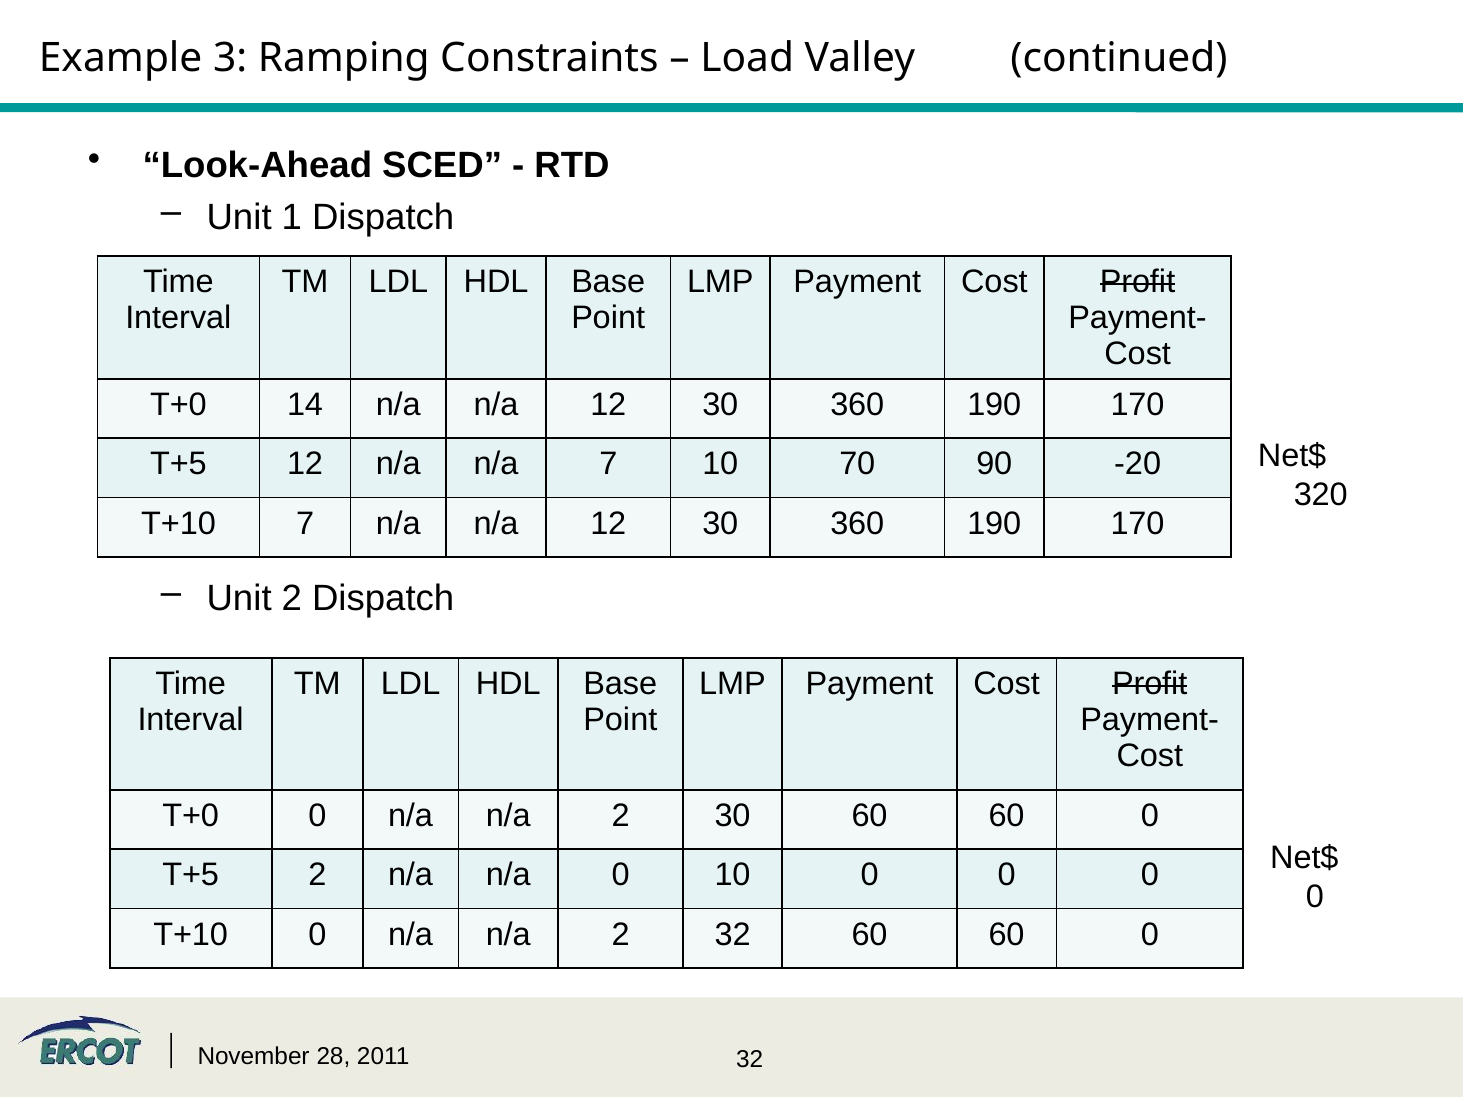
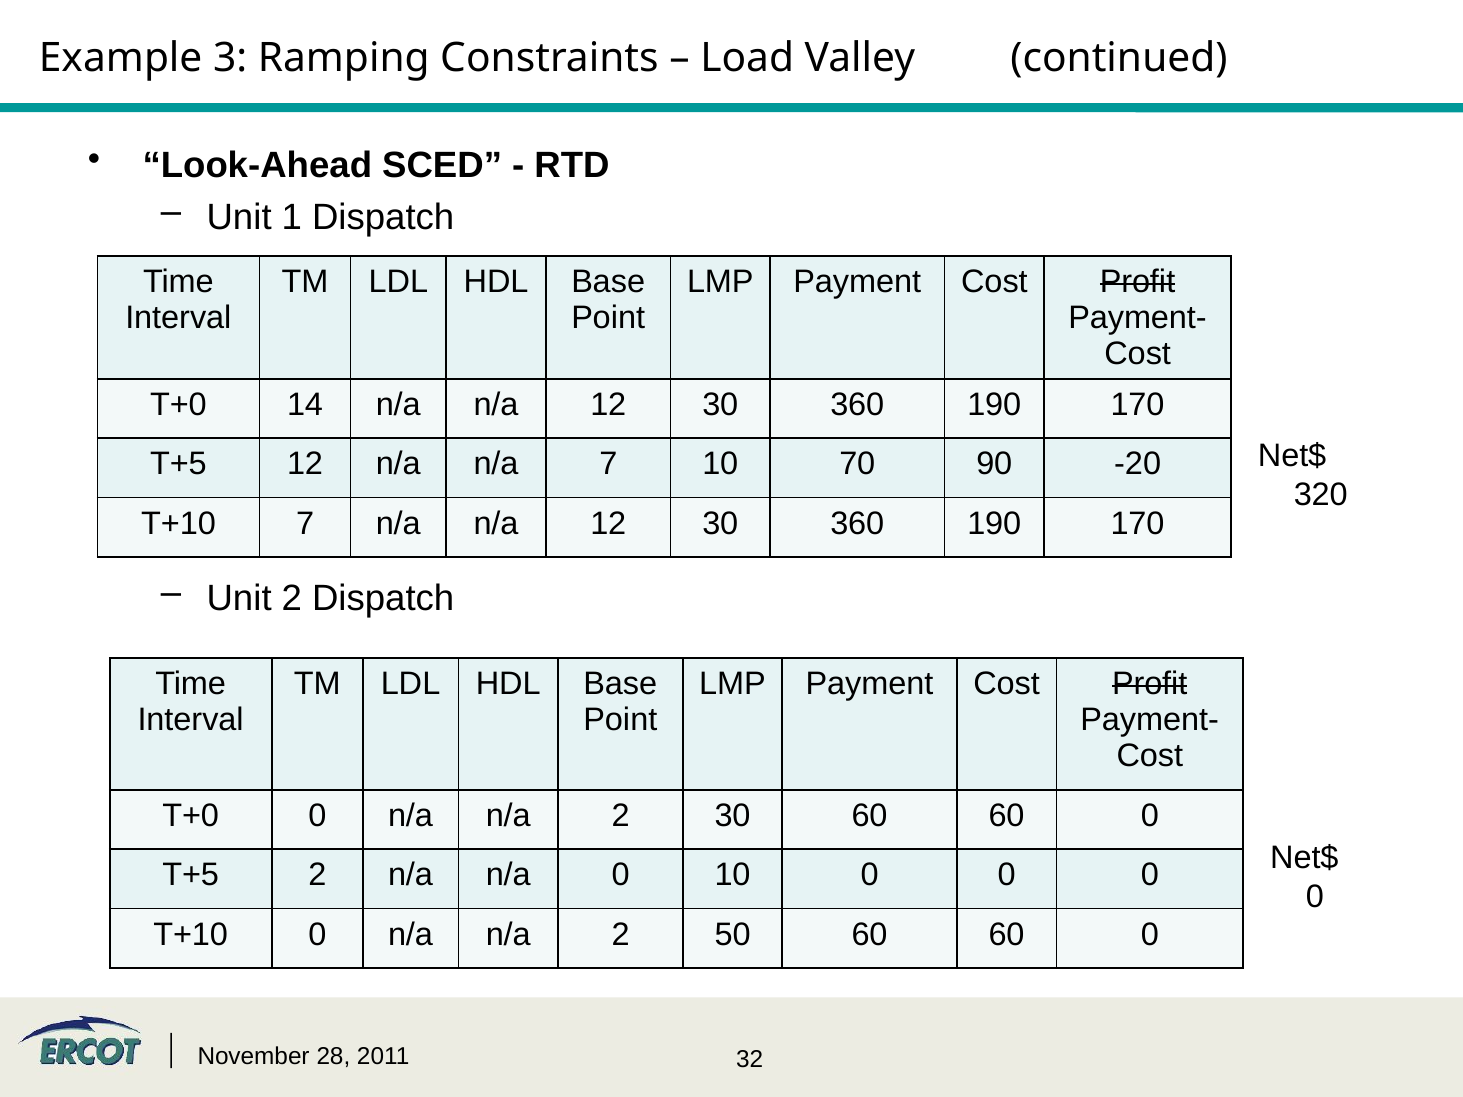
2 32: 32 -> 50
